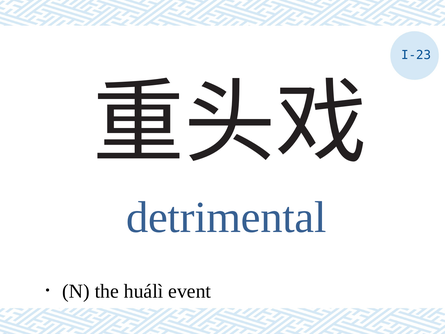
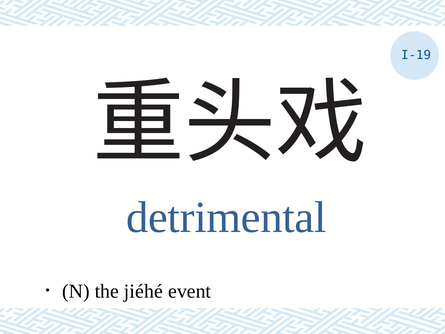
I-23: I-23 -> I-19
huálì: huálì -> jiéhé
